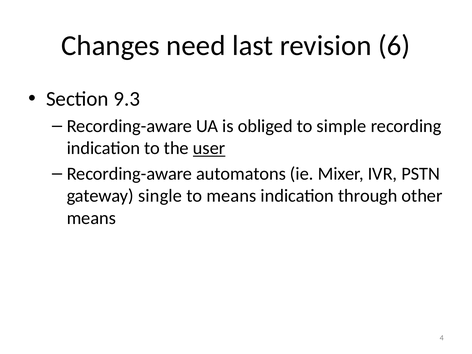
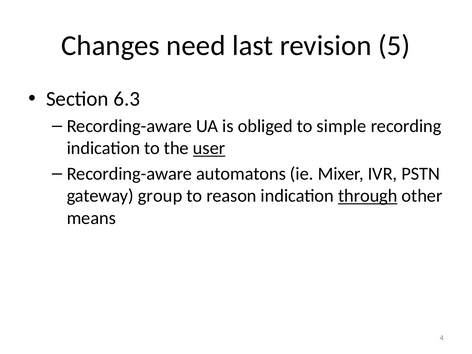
6: 6 -> 5
9.3: 9.3 -> 6.3
single: single -> group
to means: means -> reason
through underline: none -> present
